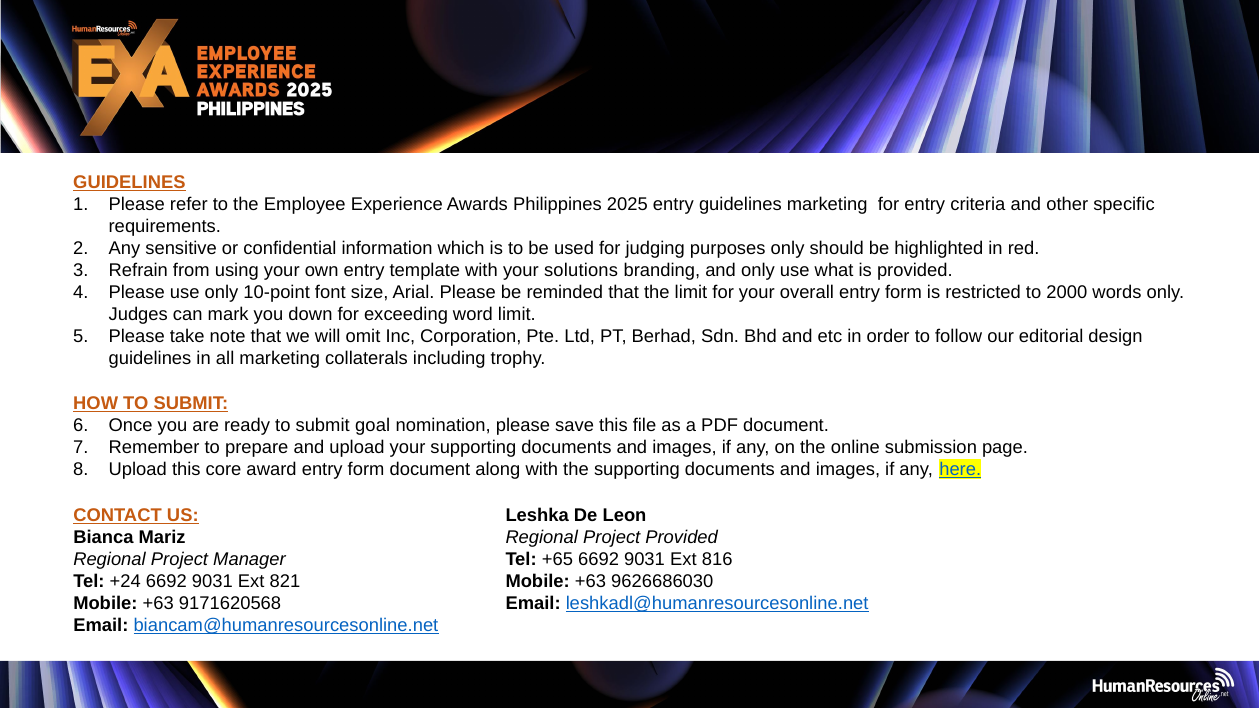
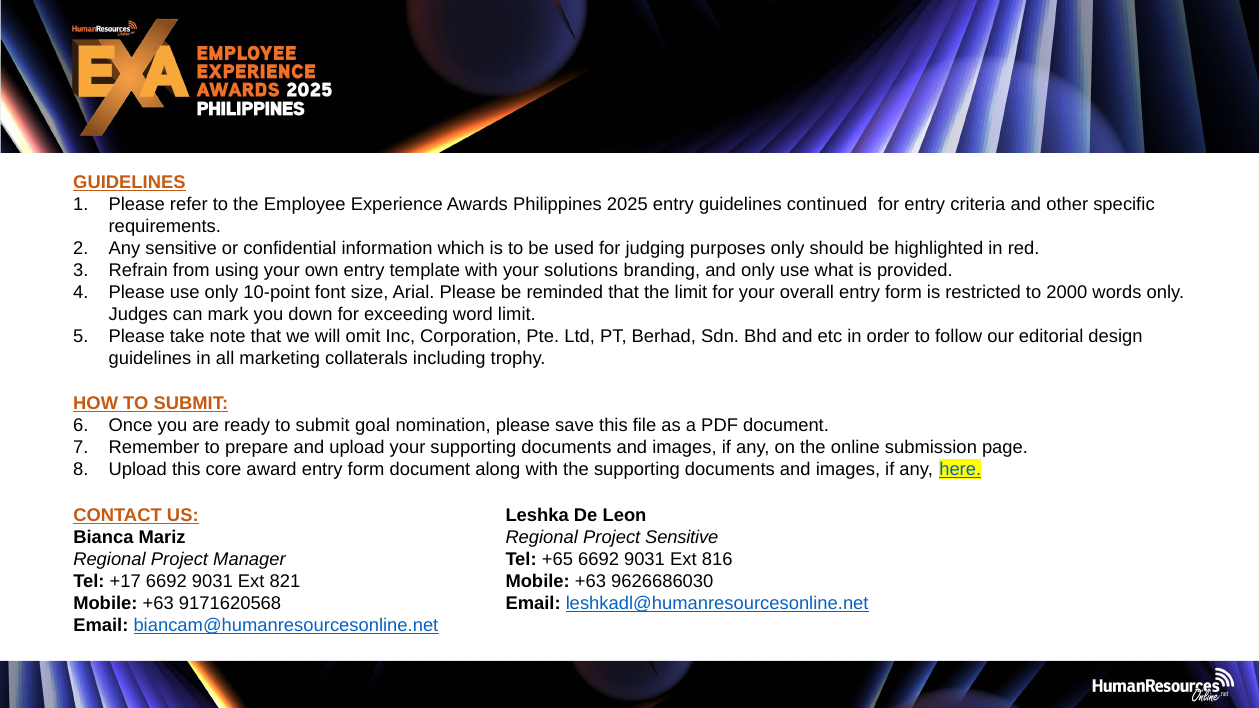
guidelines marketing: marketing -> continued
Project Provided: Provided -> Sensitive
+24: +24 -> +17
